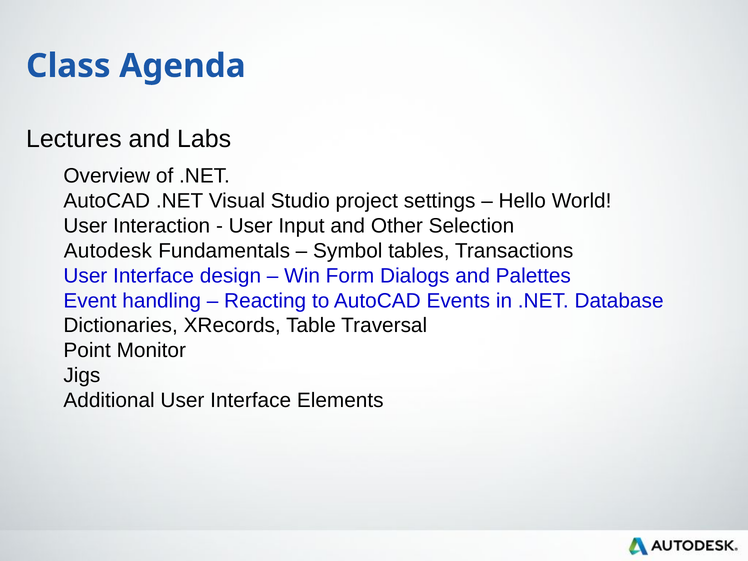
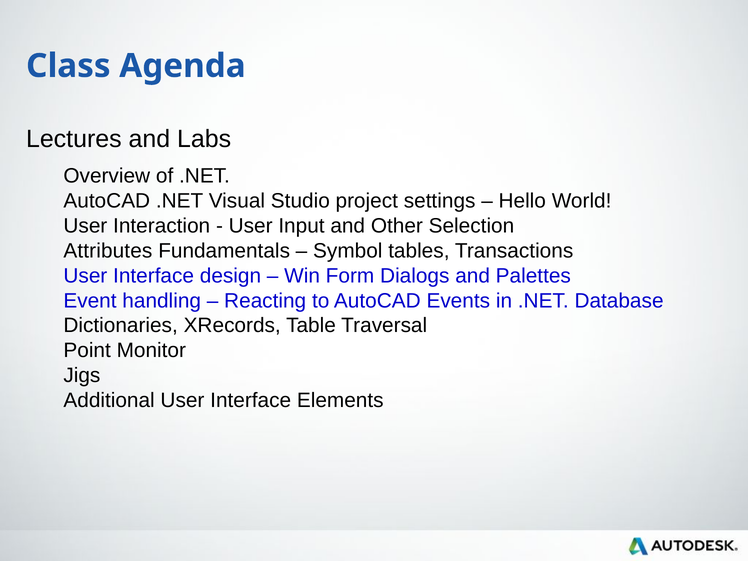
Autodesk: Autodesk -> Attributes
